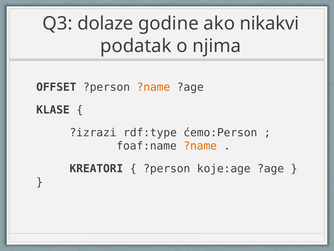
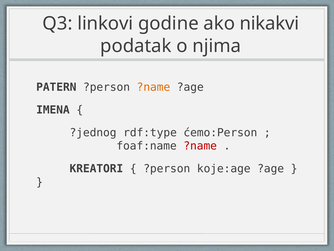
dolaze: dolaze -> linkovi
OFFSET: OFFSET -> PATERN
KLASE: KLASE -> IMENA
?izrazi: ?izrazi -> ?jednog
?name at (200, 146) colour: orange -> red
